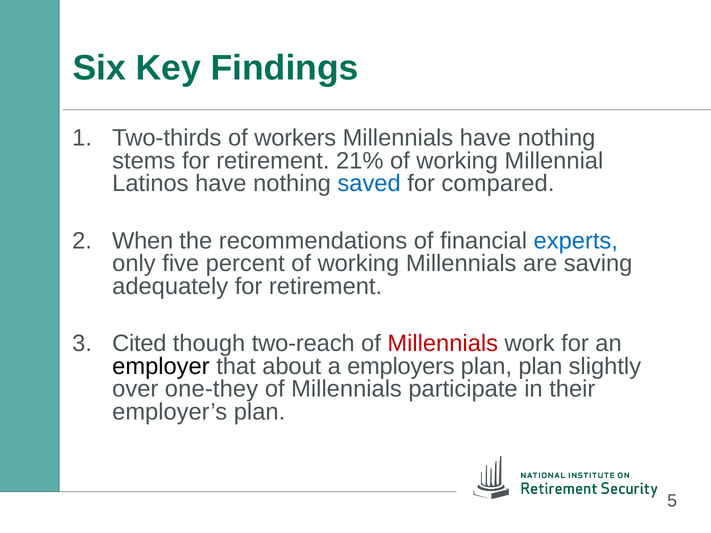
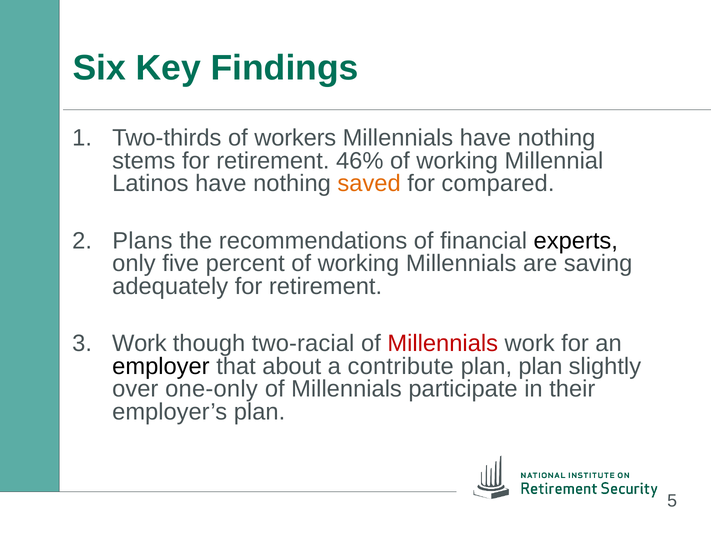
21%: 21% -> 46%
saved colour: blue -> orange
When: When -> Plans
experts colour: blue -> black
Cited at (139, 344): Cited -> Work
two-reach: two-reach -> two-racial
employers: employers -> contribute
one-they: one-they -> one-only
